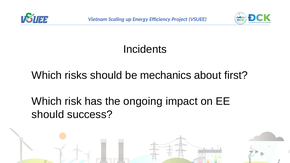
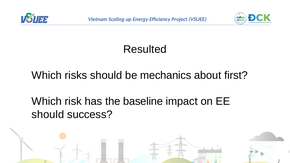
Incidents: Incidents -> Resulted
ongoing: ongoing -> baseline
